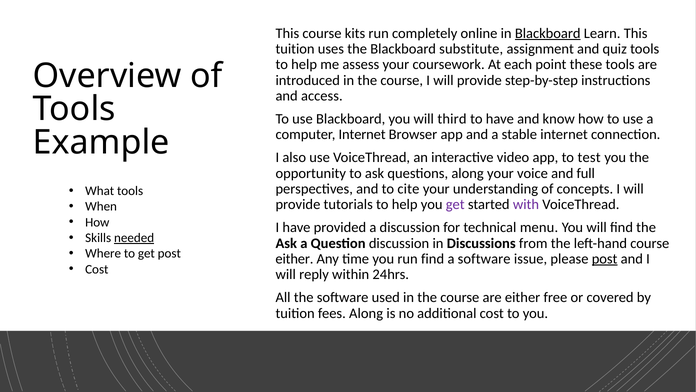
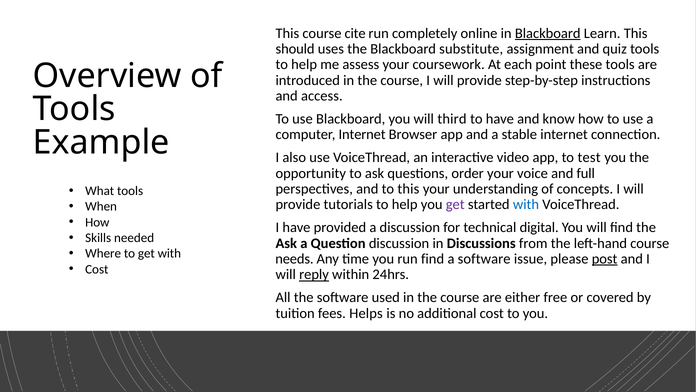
kits: kits -> cite
tuition at (295, 49): tuition -> should
questions along: along -> order
to cite: cite -> this
with at (526, 204) colour: purple -> blue
menu: menu -> digital
needed underline: present -> none
get post: post -> with
either at (294, 259): either -> needs
reply underline: none -> present
fees Along: Along -> Helps
